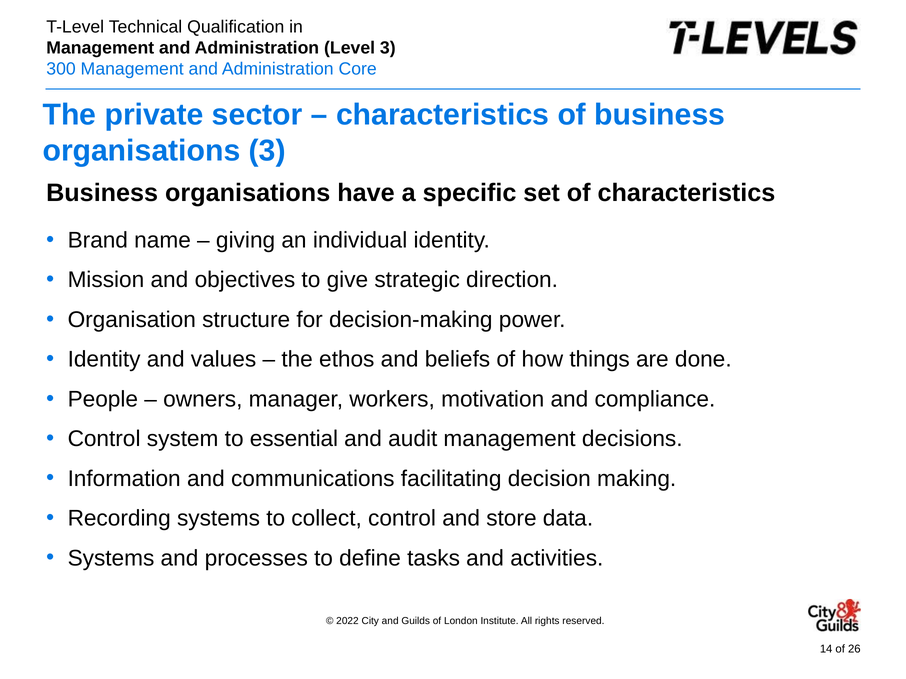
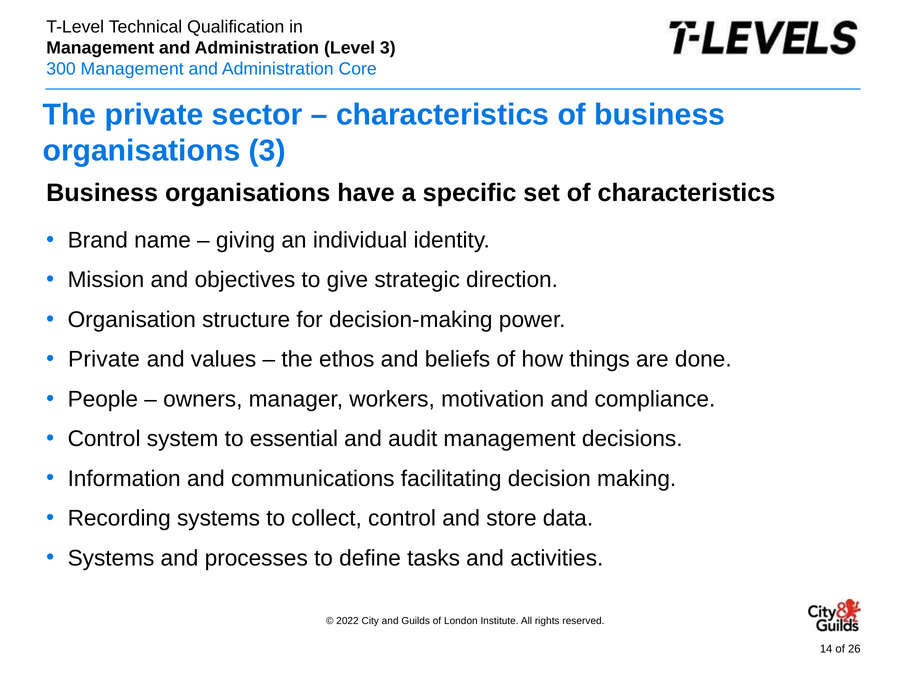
Identity at (104, 360): Identity -> Private
